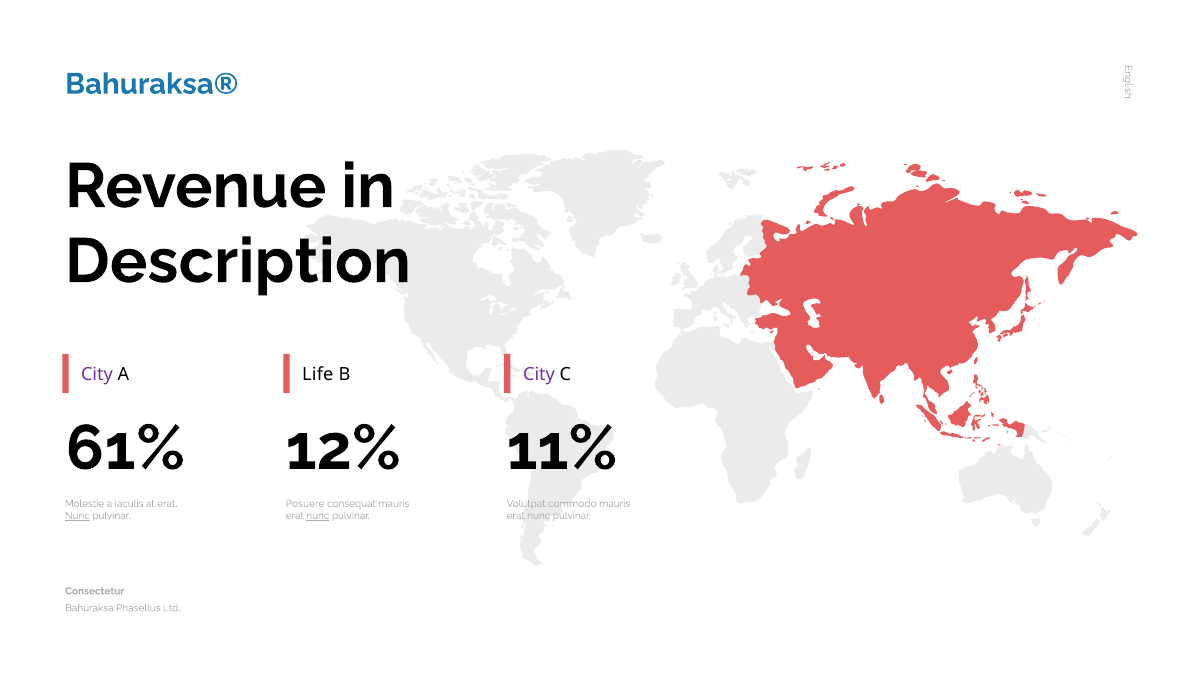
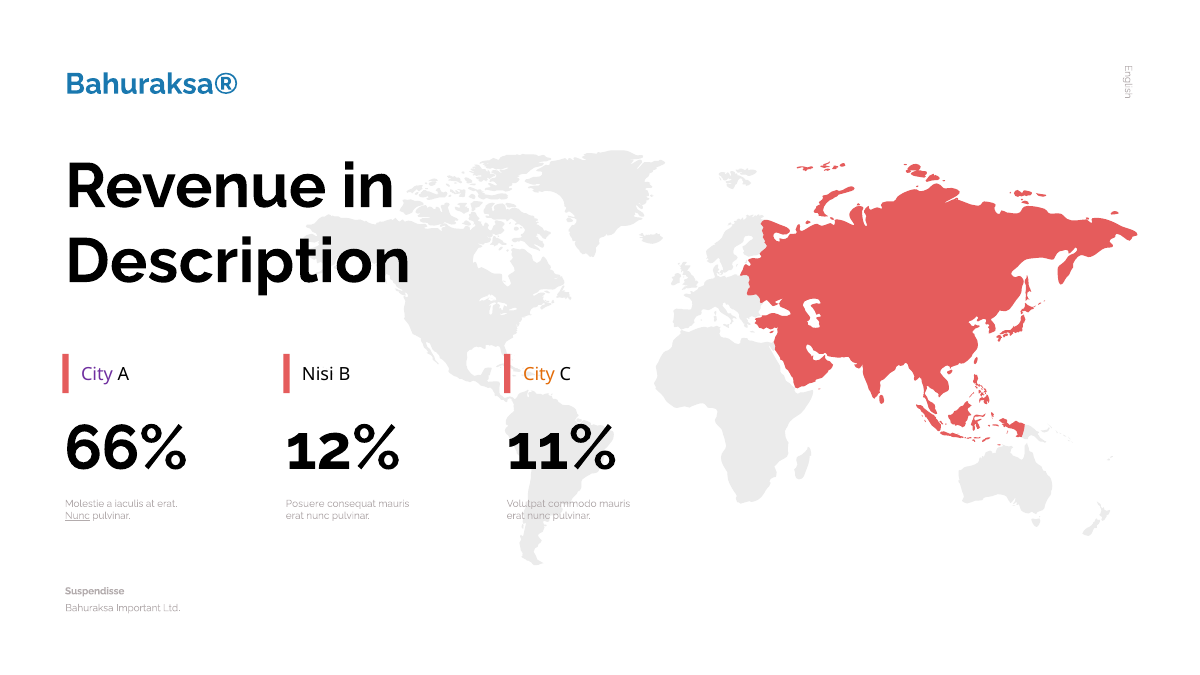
Life: Life -> Nisi
City at (539, 375) colour: purple -> orange
61%: 61% -> 66%
nunc at (318, 516) underline: present -> none
Consectetur: Consectetur -> Suspendisse
Phasellus: Phasellus -> Important
